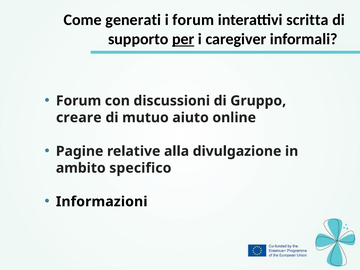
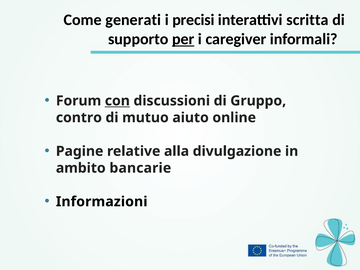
i forum: forum -> precisi
con underline: none -> present
creare: creare -> contro
specifico: specifico -> bancarie
